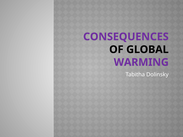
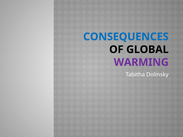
CONSEQUENCES colour: purple -> blue
